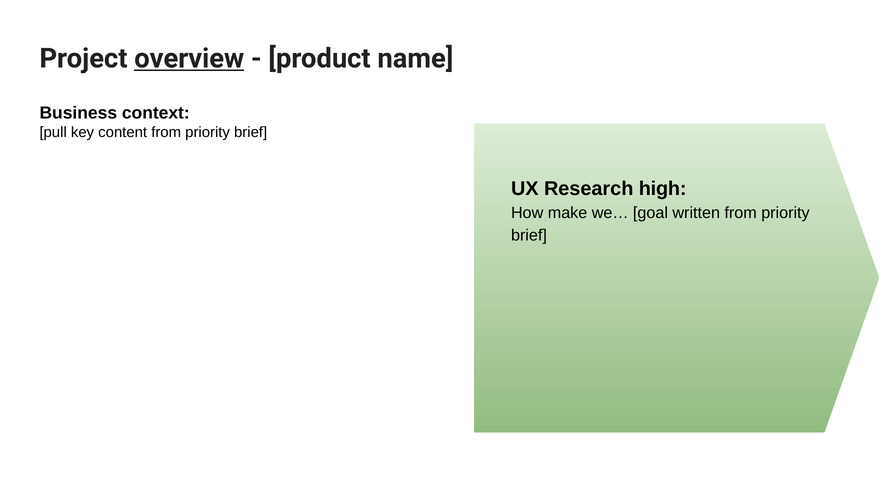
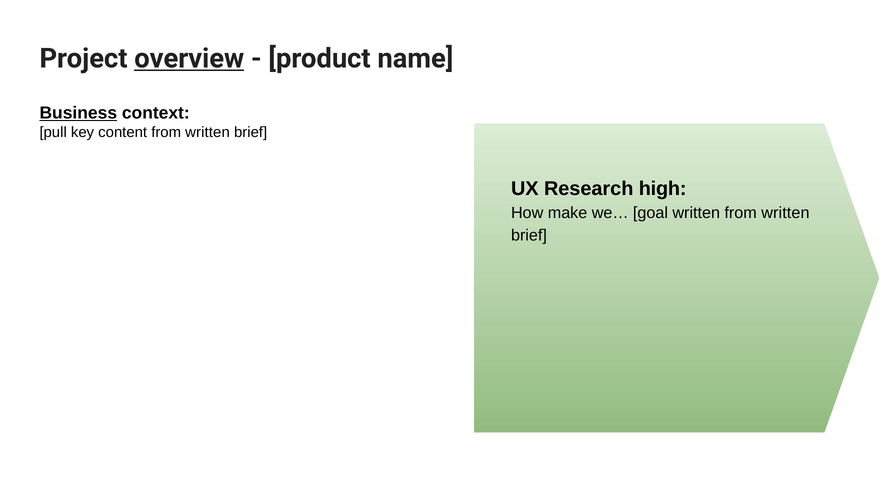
Business underline: none -> present
content from priority: priority -> written
written from priority: priority -> written
